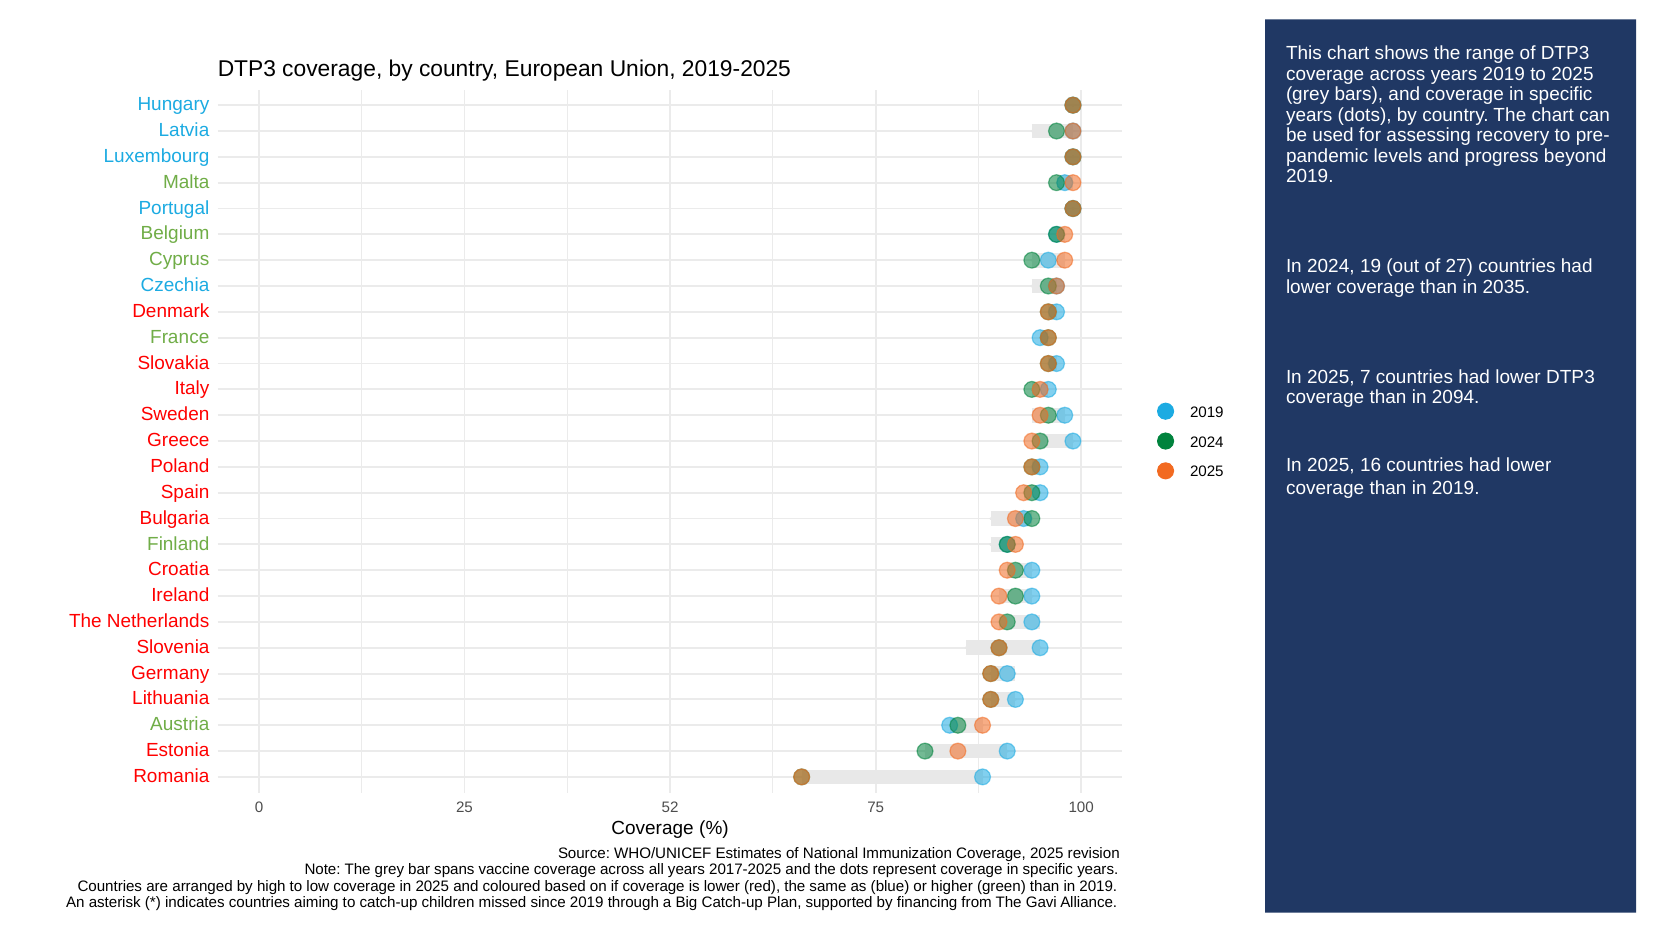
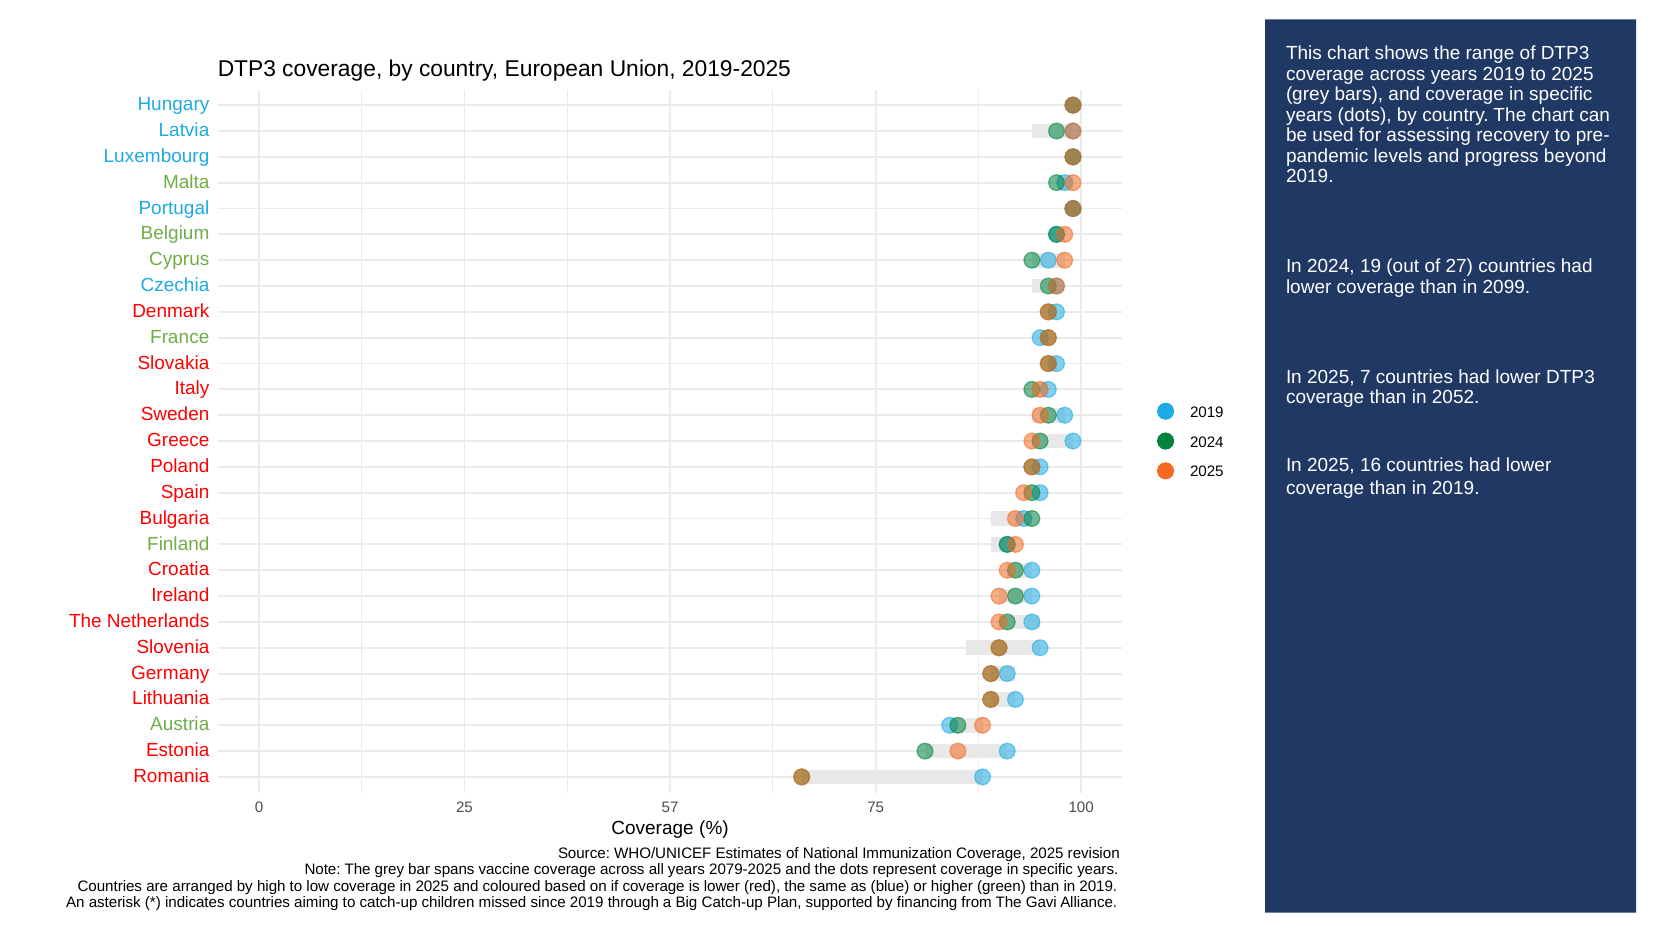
2035: 2035 -> 2099
2094: 2094 -> 2052
52: 52 -> 57
2017-2025: 2017-2025 -> 2079-2025
